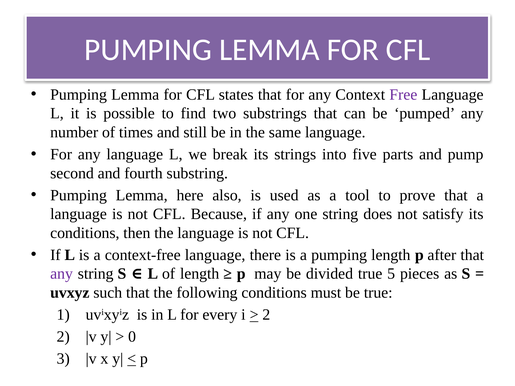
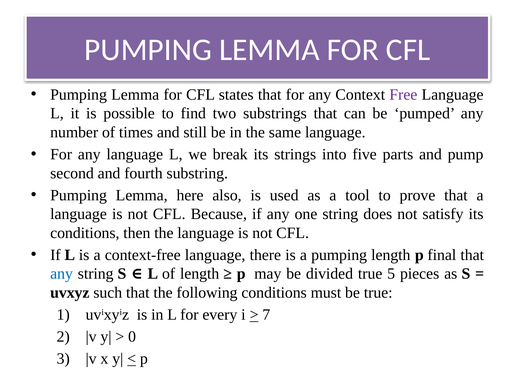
after: after -> final
any at (62, 274) colour: purple -> blue
2 at (266, 315): 2 -> 7
